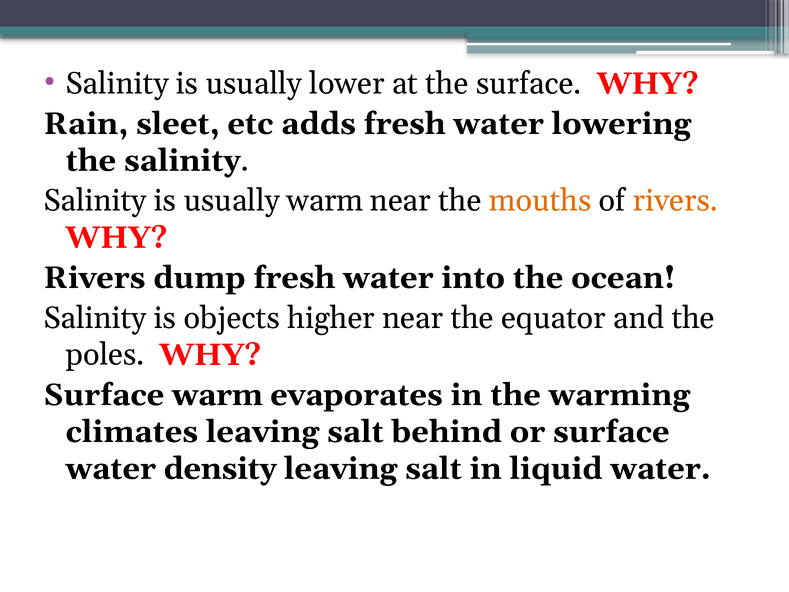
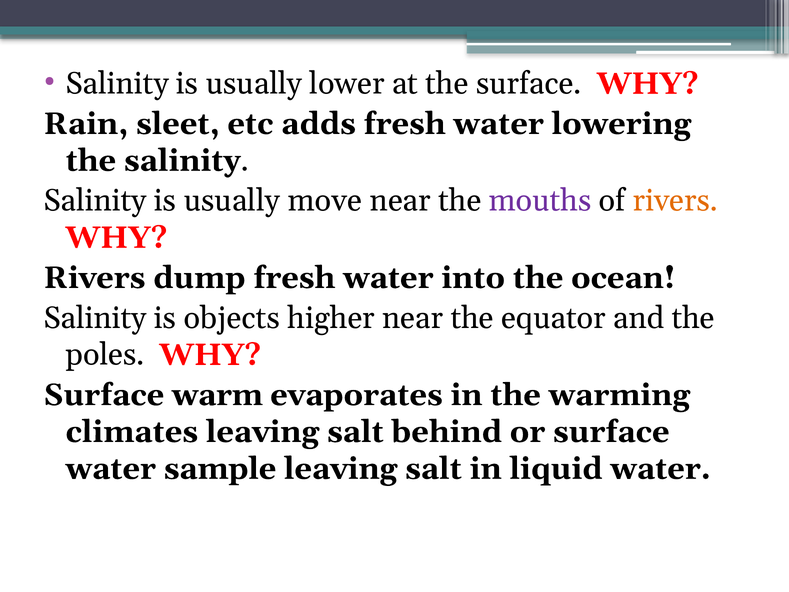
usually warm: warm -> move
mouths colour: orange -> purple
density: density -> sample
